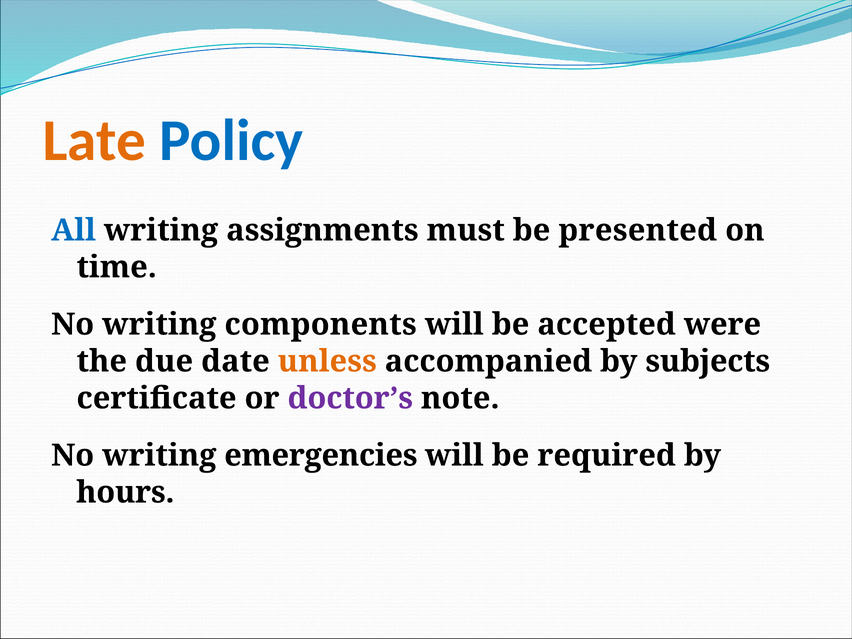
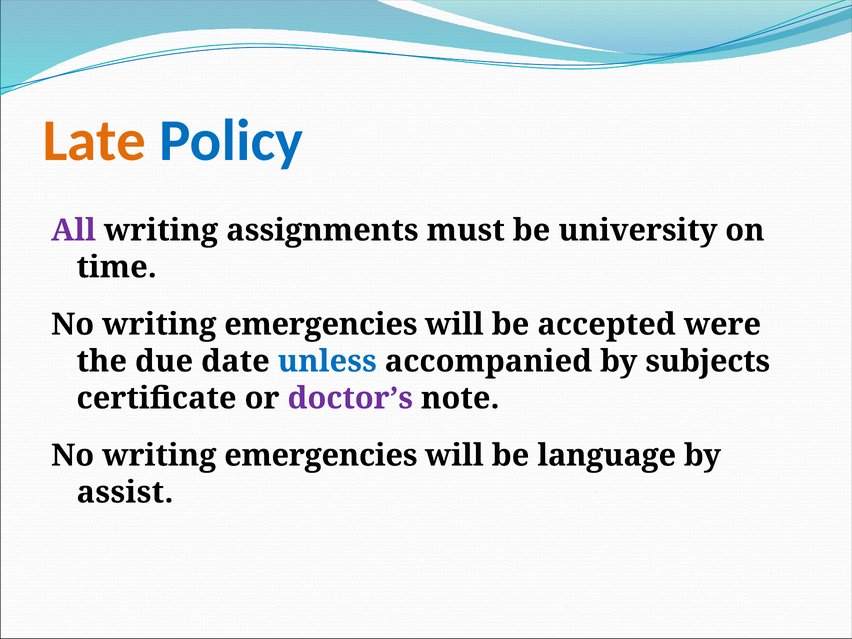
All colour: blue -> purple
presented: presented -> university
components at (321, 324): components -> emergencies
unless colour: orange -> blue
required: required -> language
hours: hours -> assist
